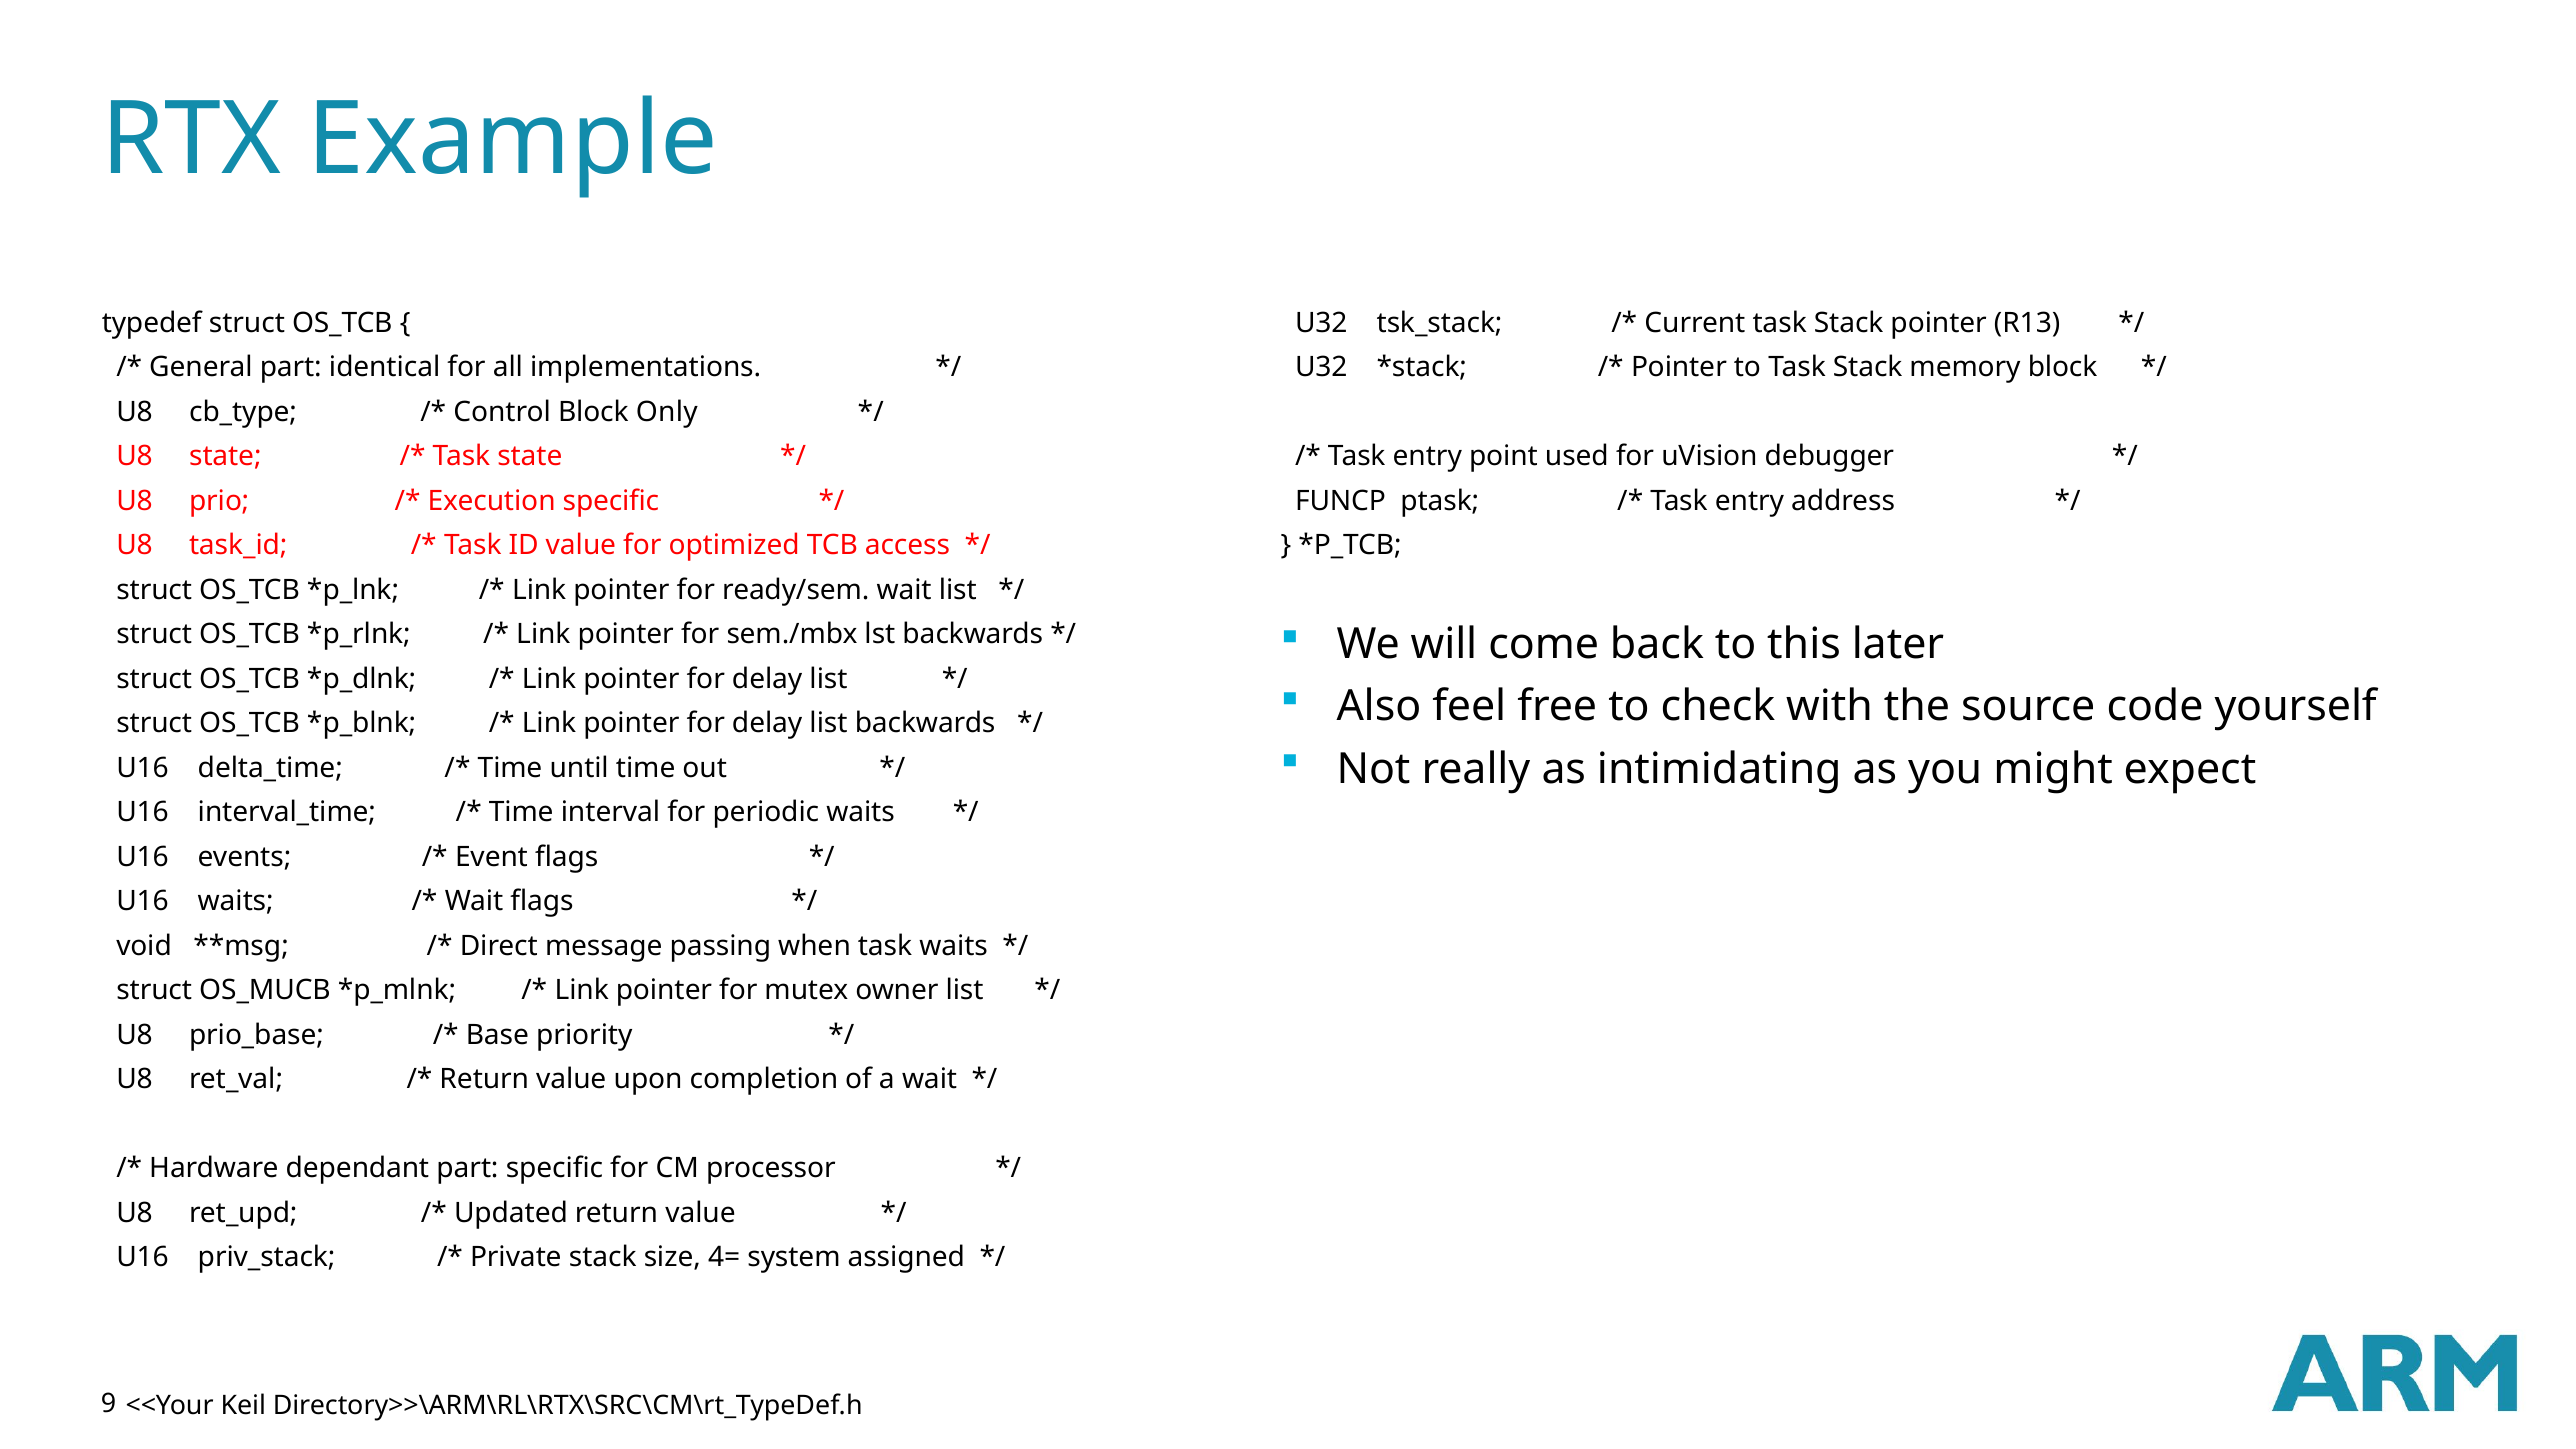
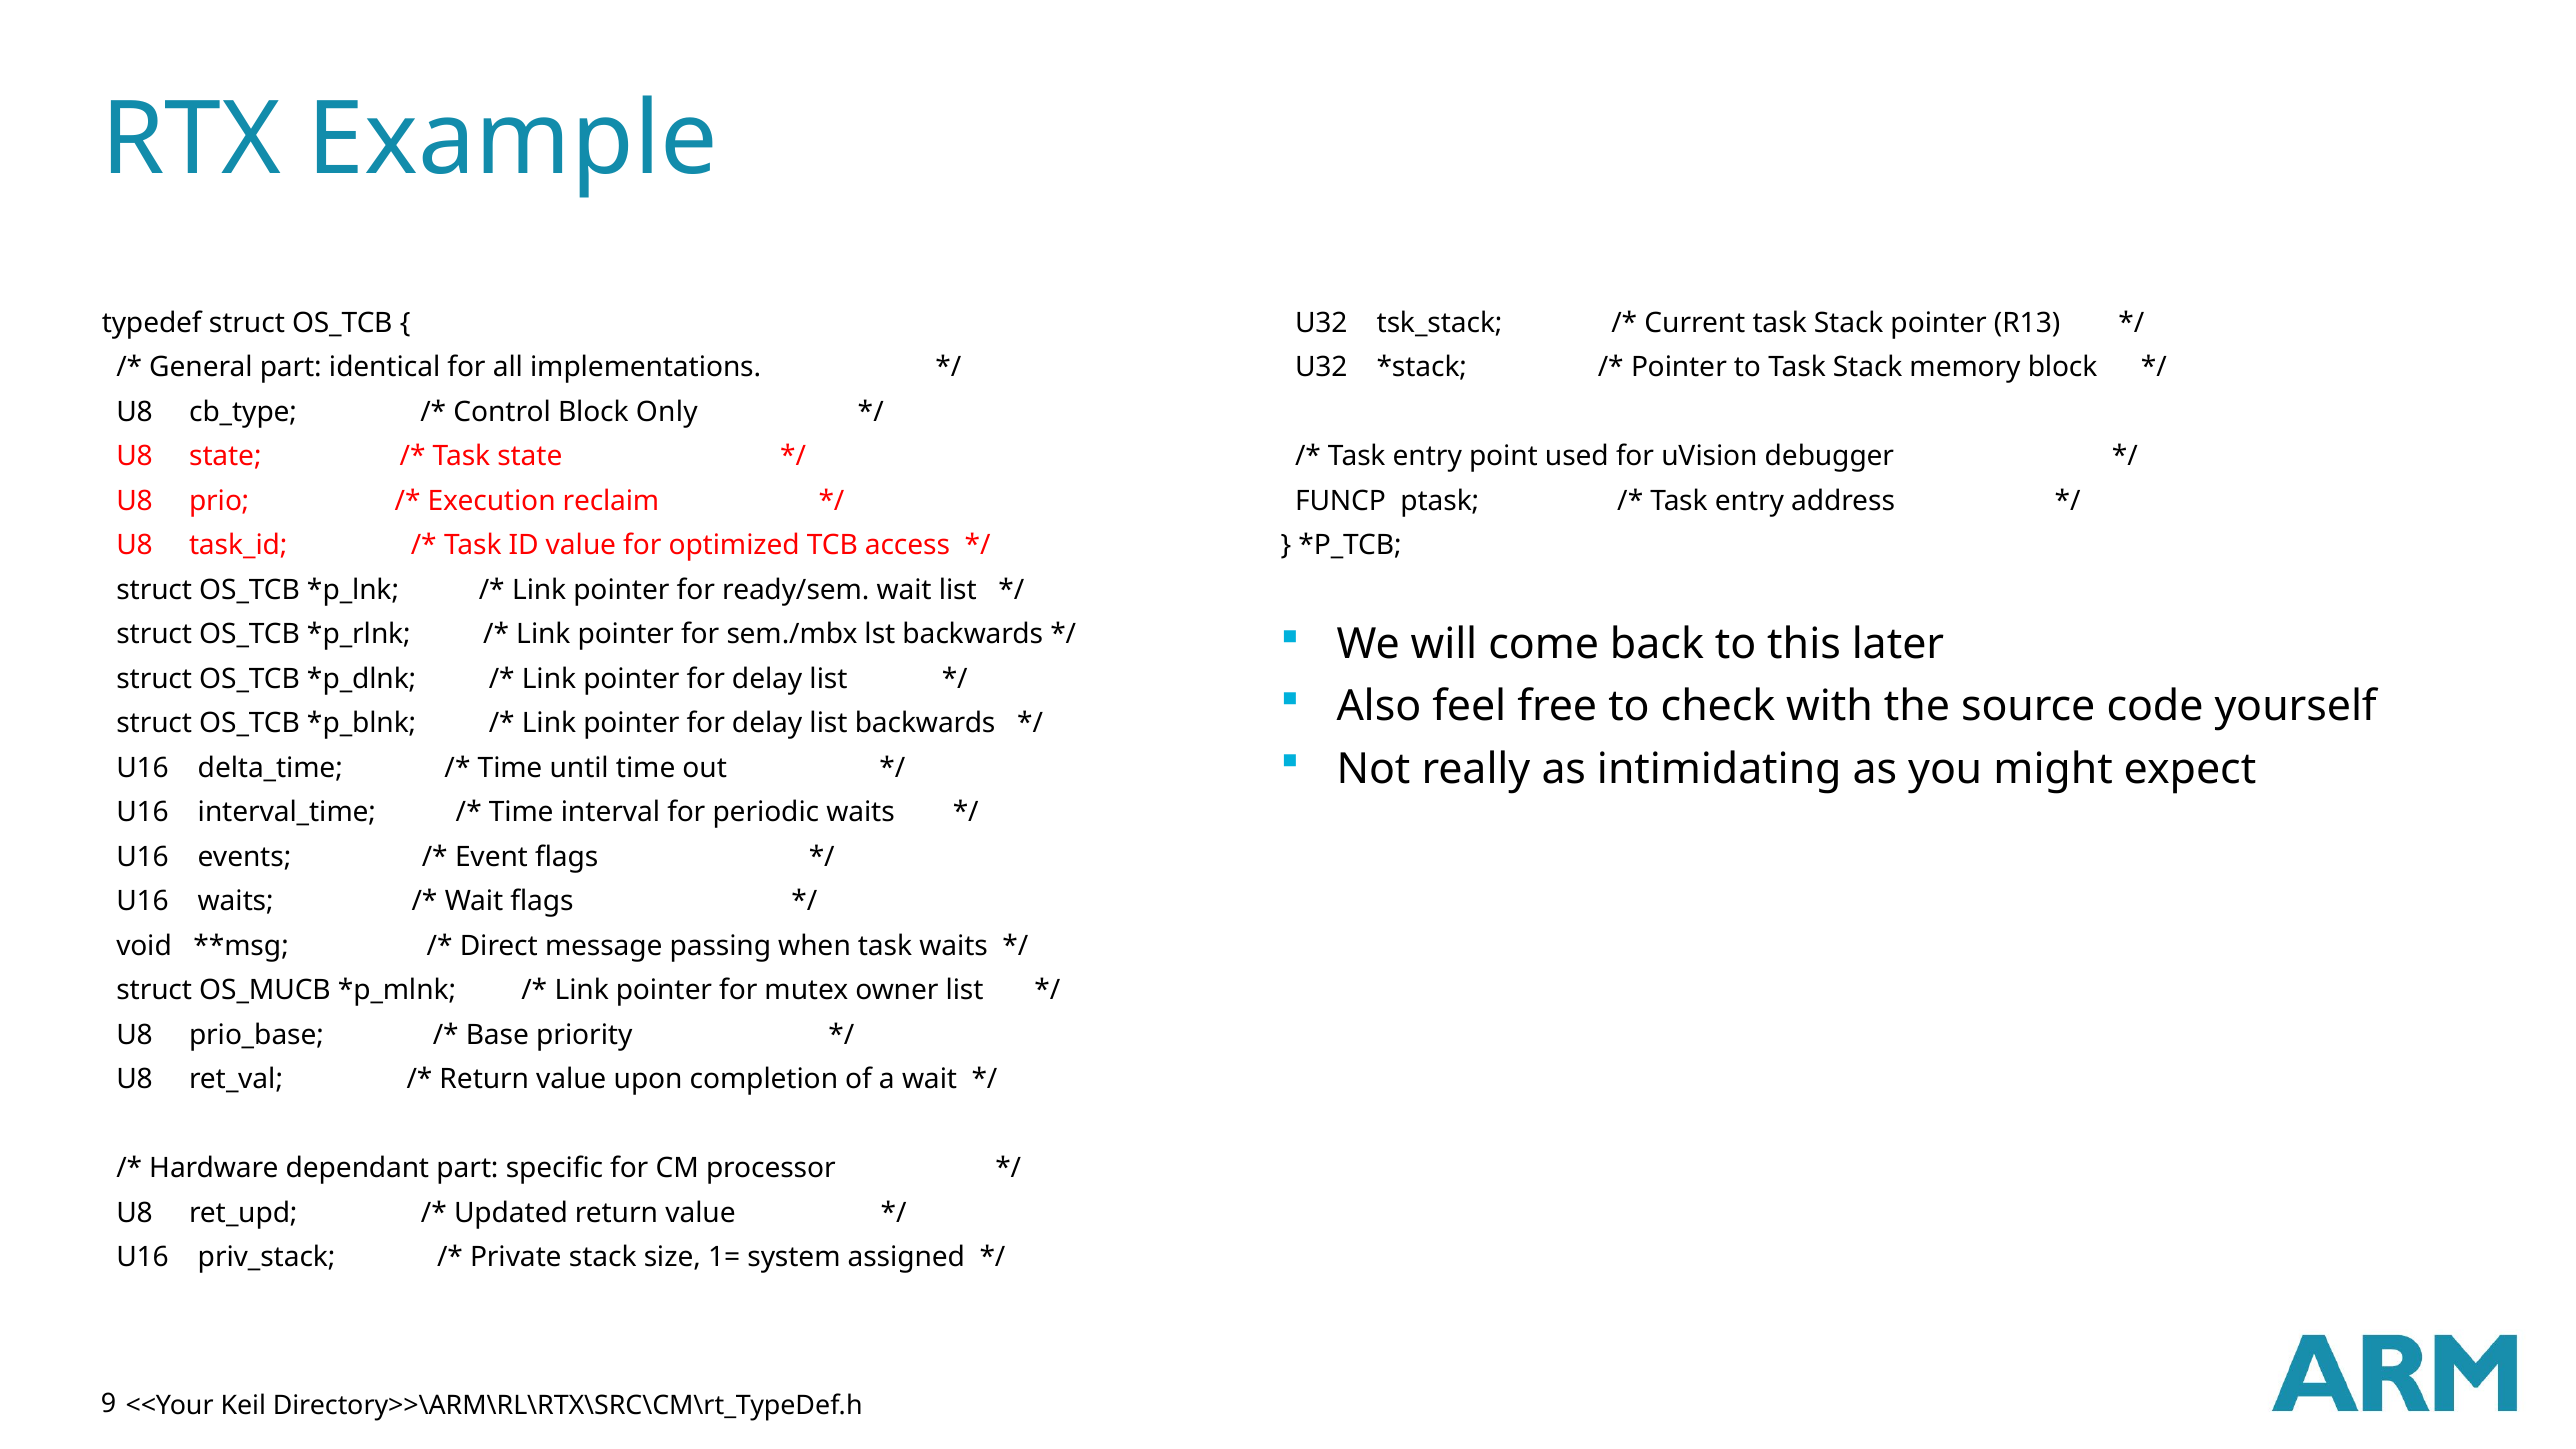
Execution specific: specific -> reclaim
4=: 4= -> 1=
